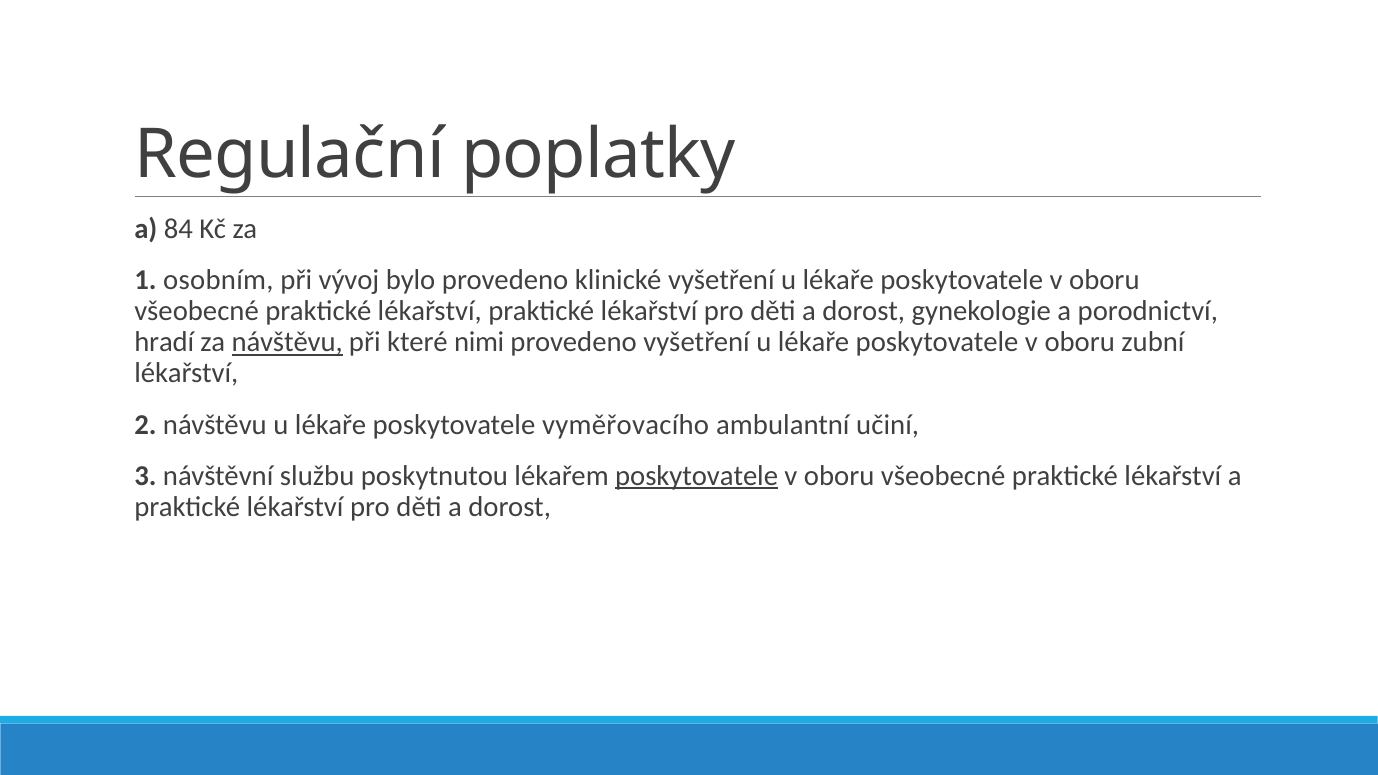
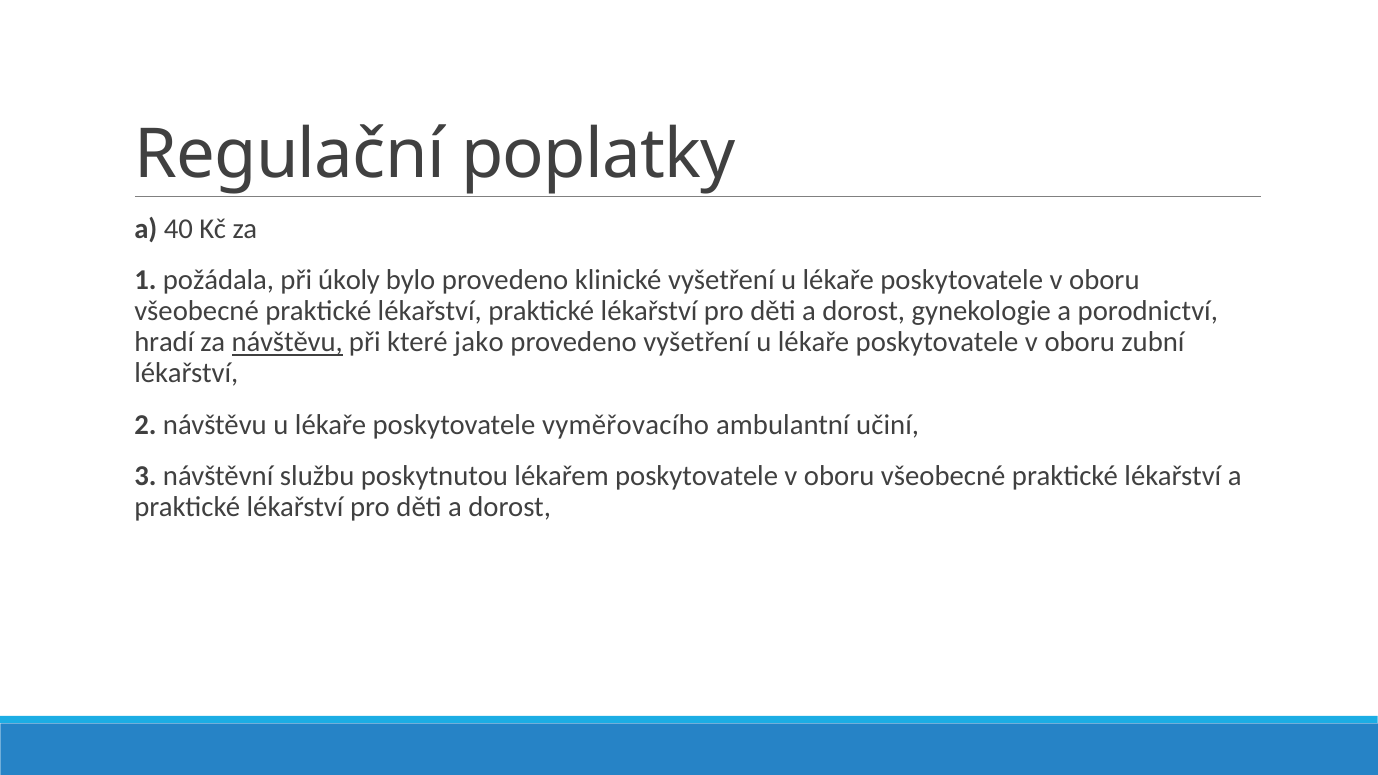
84: 84 -> 40
osobním: osobním -> požádala
vývoj: vývoj -> úkoly
nimi: nimi -> jako
poskytovatele at (697, 476) underline: present -> none
